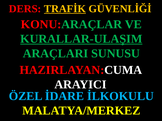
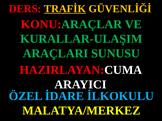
KURALLAR-ULAŞIM underline: present -> none
